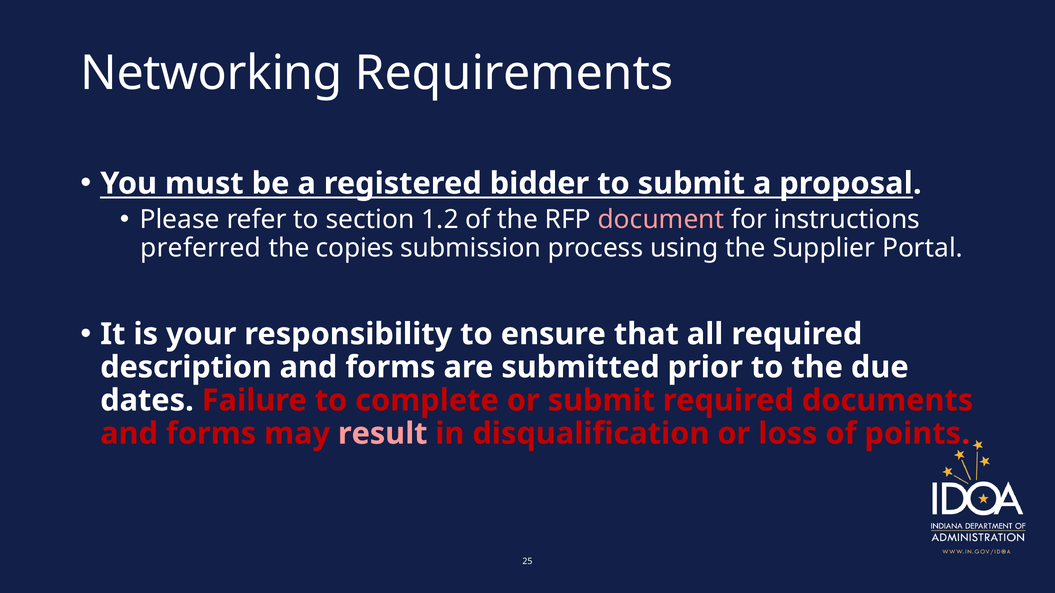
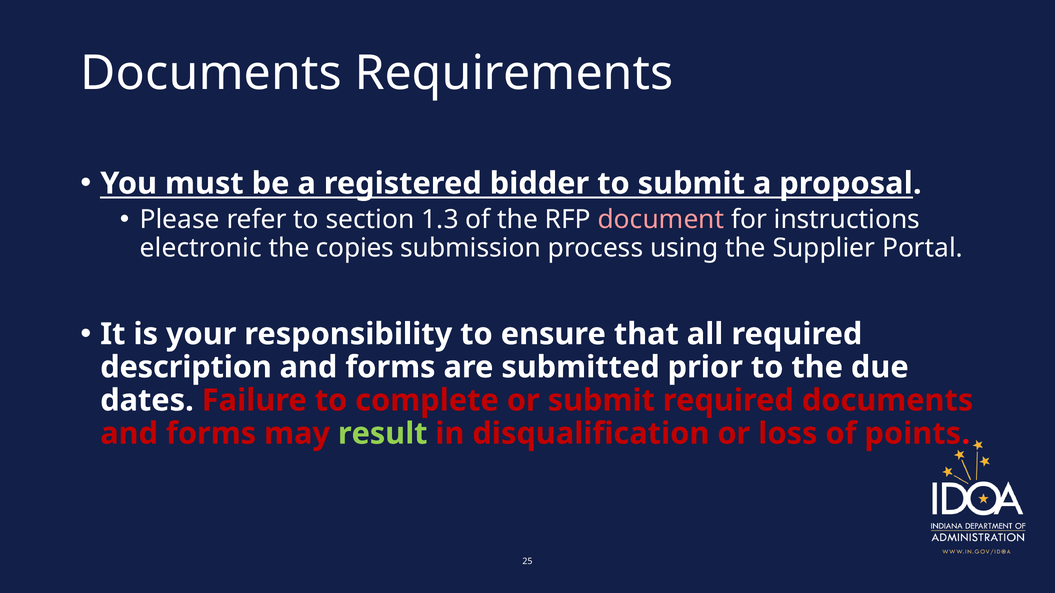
Networking at (212, 73): Networking -> Documents
1.2: 1.2 -> 1.3
preferred: preferred -> electronic
result colour: pink -> light green
